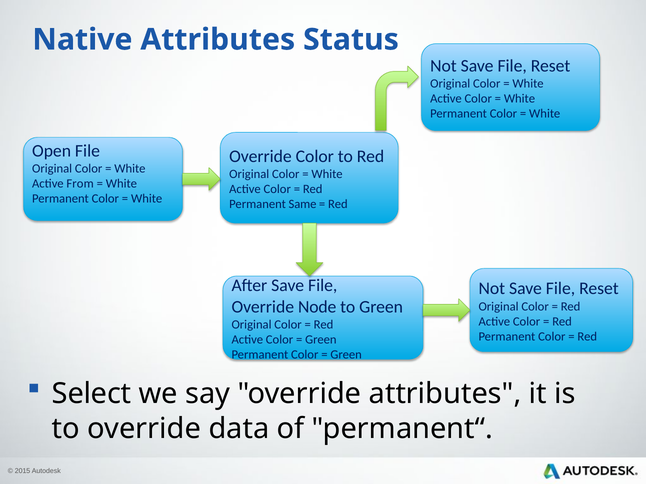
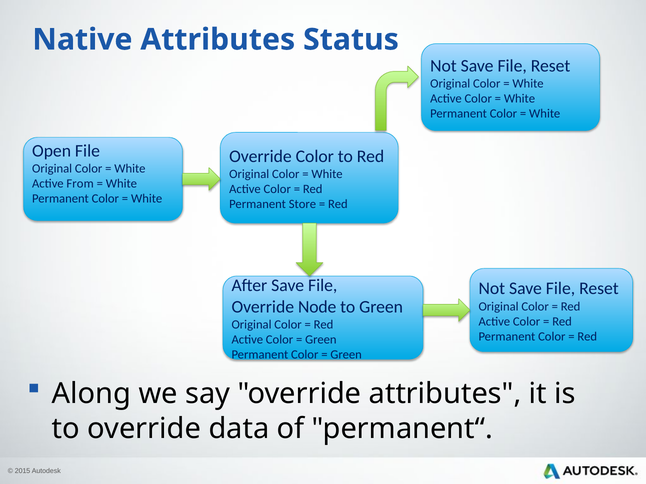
Same: Same -> Store
Select: Select -> Along
